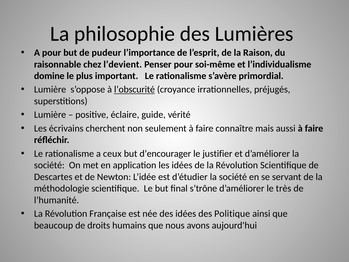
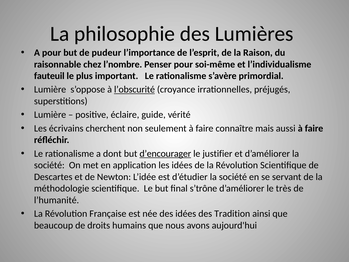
l’devient: l’devient -> l’nombre
domine: domine -> fauteuil
ceux: ceux -> dont
d’encourager underline: none -> present
Politique: Politique -> Tradition
